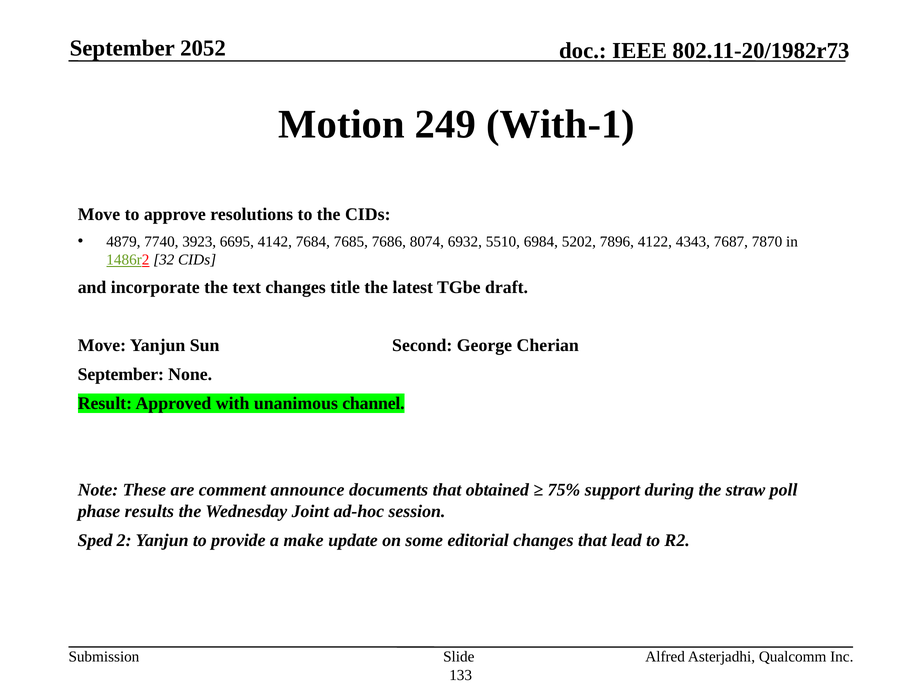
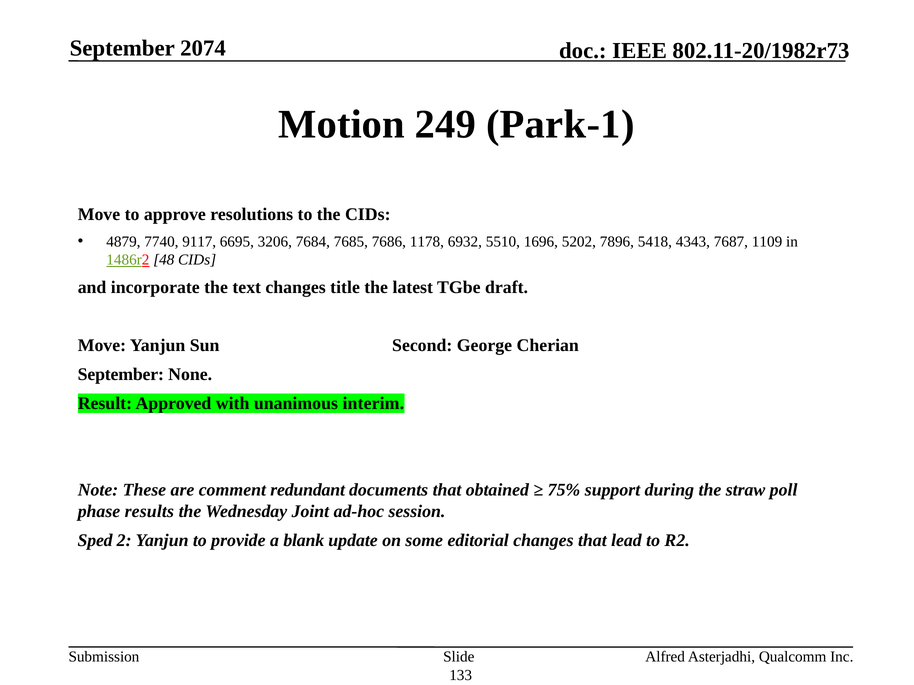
2052: 2052 -> 2074
With-1: With-1 -> Park-1
3923: 3923 -> 9117
4142: 4142 -> 3206
8074: 8074 -> 1178
6984: 6984 -> 1696
4122: 4122 -> 5418
7870: 7870 -> 1109
32: 32 -> 48
channel: channel -> interim
announce: announce -> redundant
make: make -> blank
